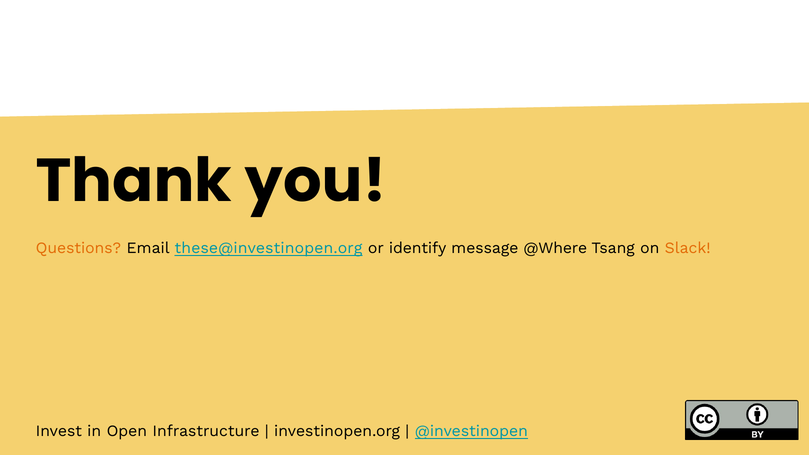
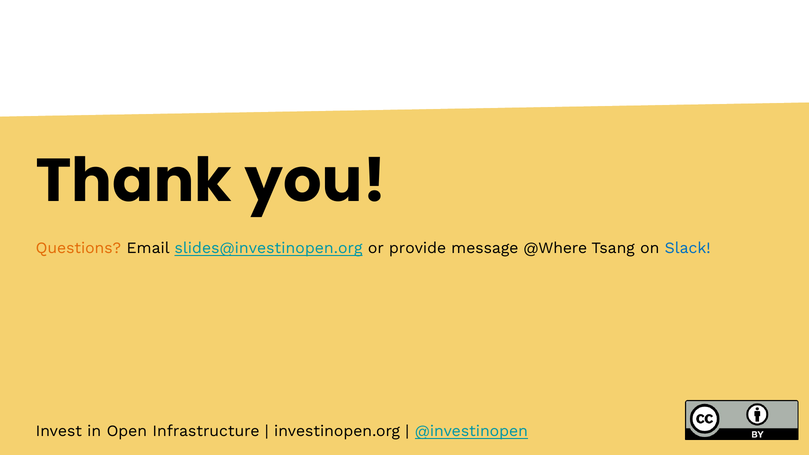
these@investinopen.org: these@investinopen.org -> slides@investinopen.org
identify: identify -> provide
Slack colour: orange -> blue
